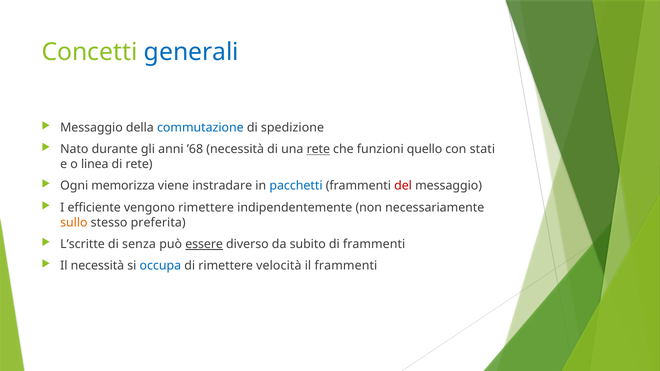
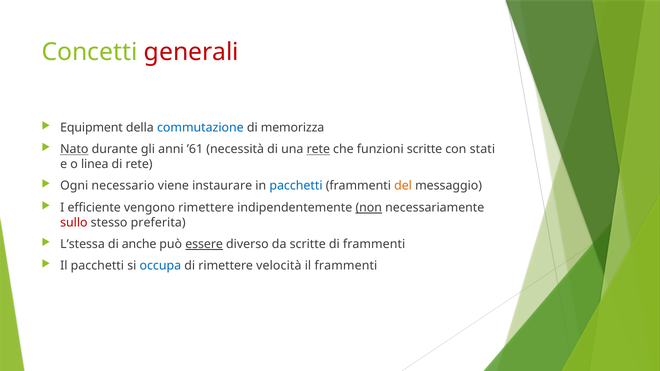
generali colour: blue -> red
Messaggio at (91, 128): Messaggio -> Equipment
spedizione: spedizione -> memorizza
Nato underline: none -> present
’68: ’68 -> ’61
funzioni quello: quello -> scritte
memorizza: memorizza -> necessario
instradare: instradare -> instaurare
del colour: red -> orange
non underline: none -> present
sullo colour: orange -> red
L’scritte: L’scritte -> L’stessa
senza: senza -> anche
da subito: subito -> scritte
Il necessità: necessità -> pacchetti
